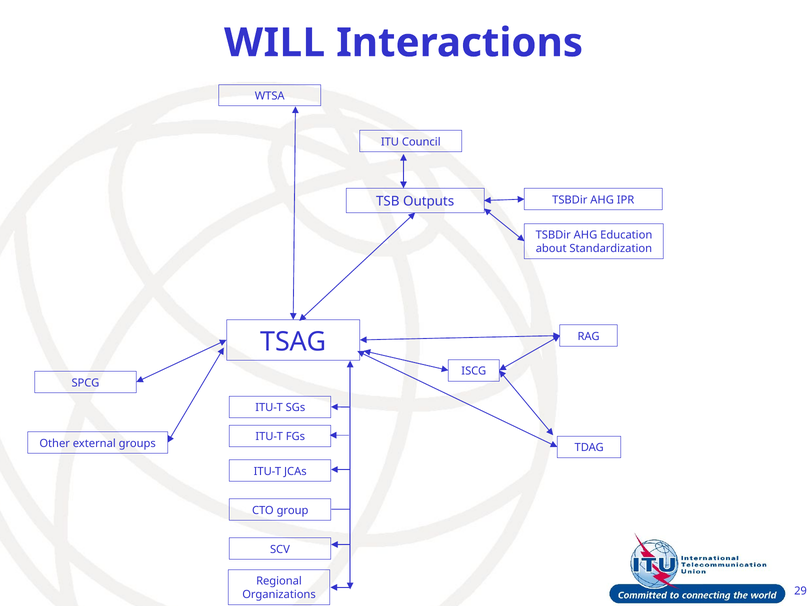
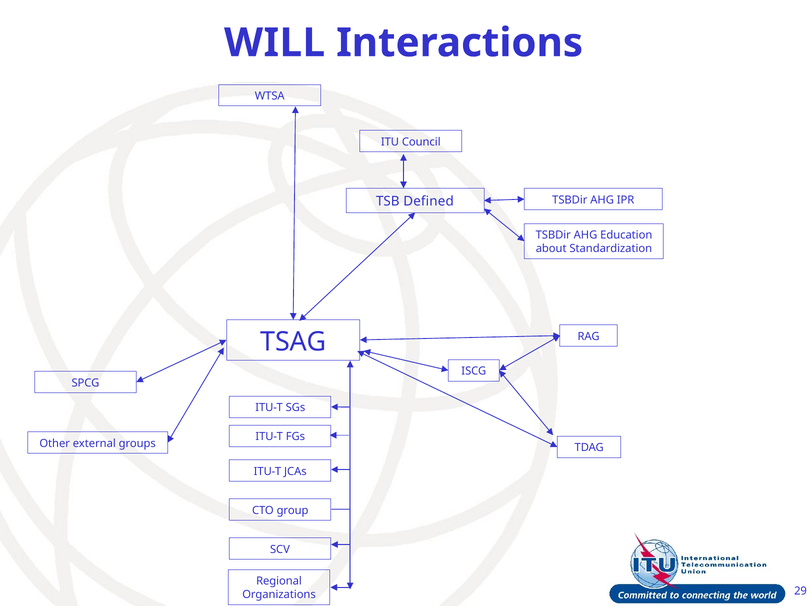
Outputs: Outputs -> Defined
